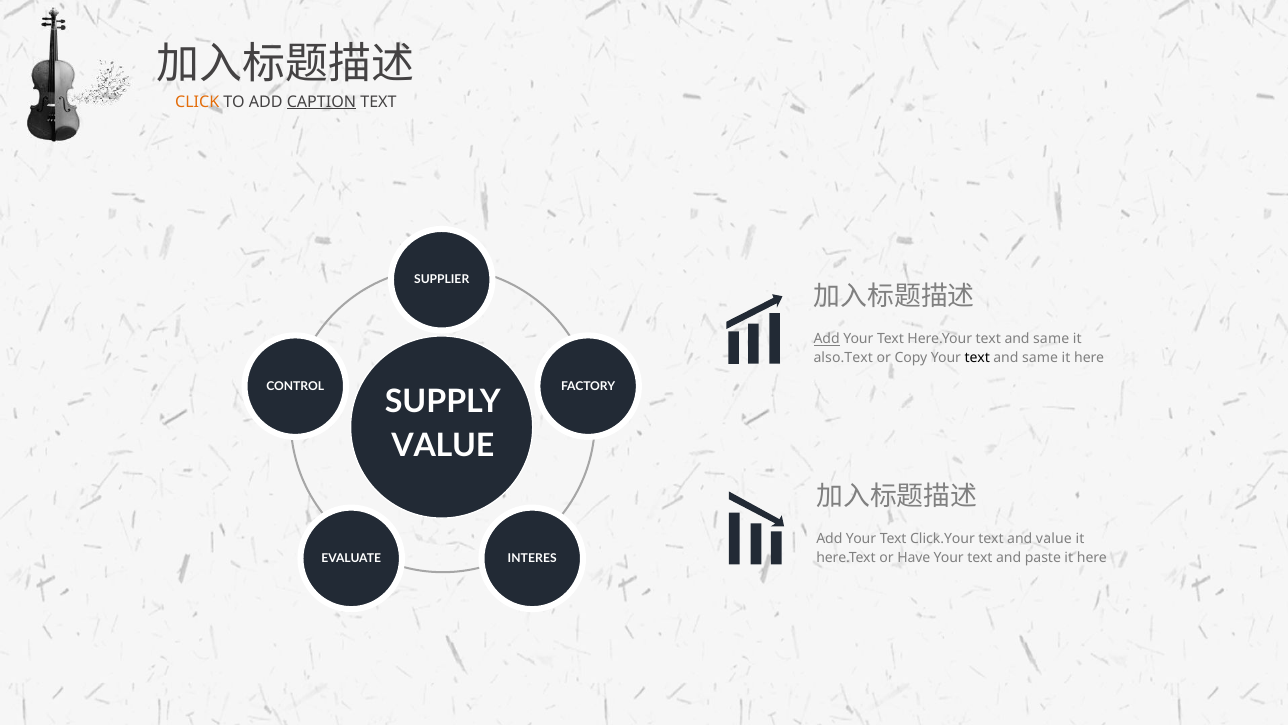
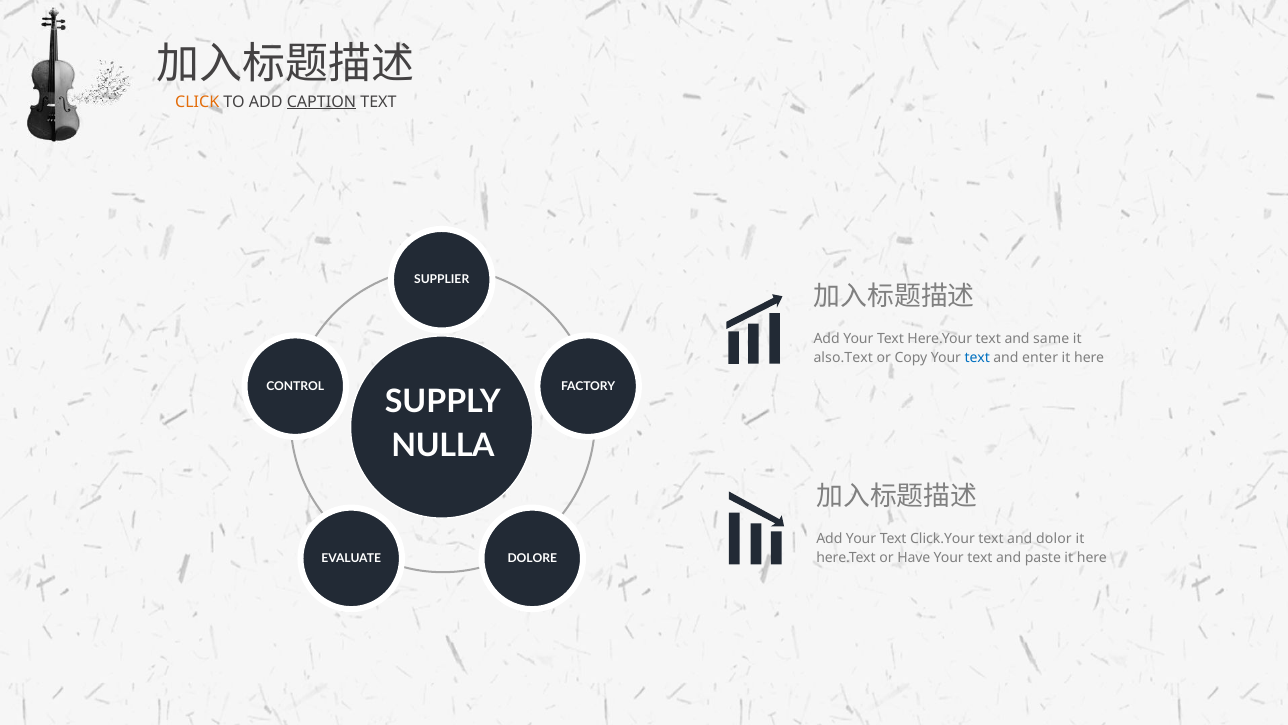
Add at (827, 339) underline: present -> none
text at (977, 357) colour: black -> blue
same at (1040, 357): same -> enter
VALUE at (443, 445): VALUE -> NULLA
and value: value -> dolor
INTERES: INTERES -> DOLORE
